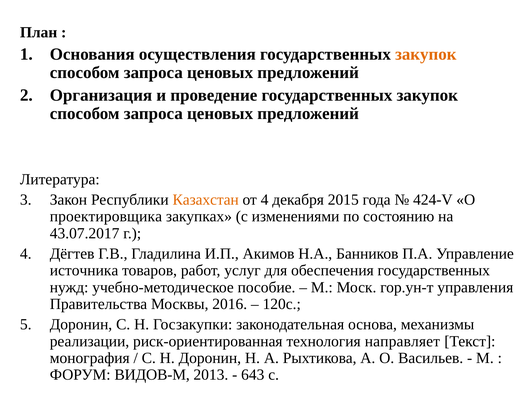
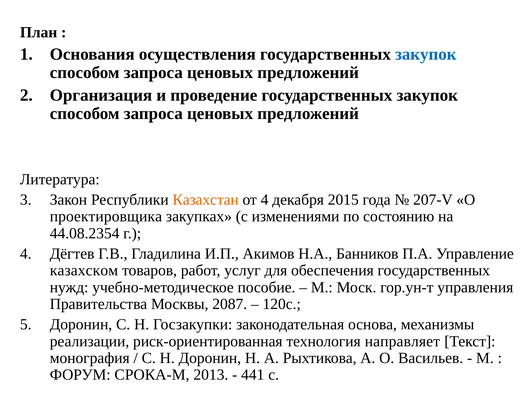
закупок at (426, 54) colour: orange -> blue
424-V: 424-V -> 207-V
43.07.2017: 43.07.2017 -> 44.08.2354
источника: источника -> казахском
2016: 2016 -> 2087
ВИДОВ-М: ВИДОВ-М -> СРОКА-М
643: 643 -> 441
